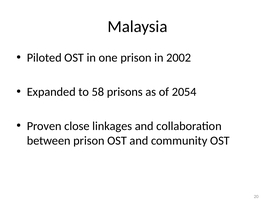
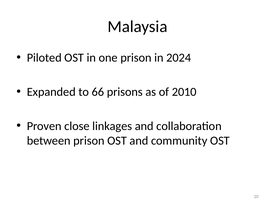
2002: 2002 -> 2024
58: 58 -> 66
2054: 2054 -> 2010
